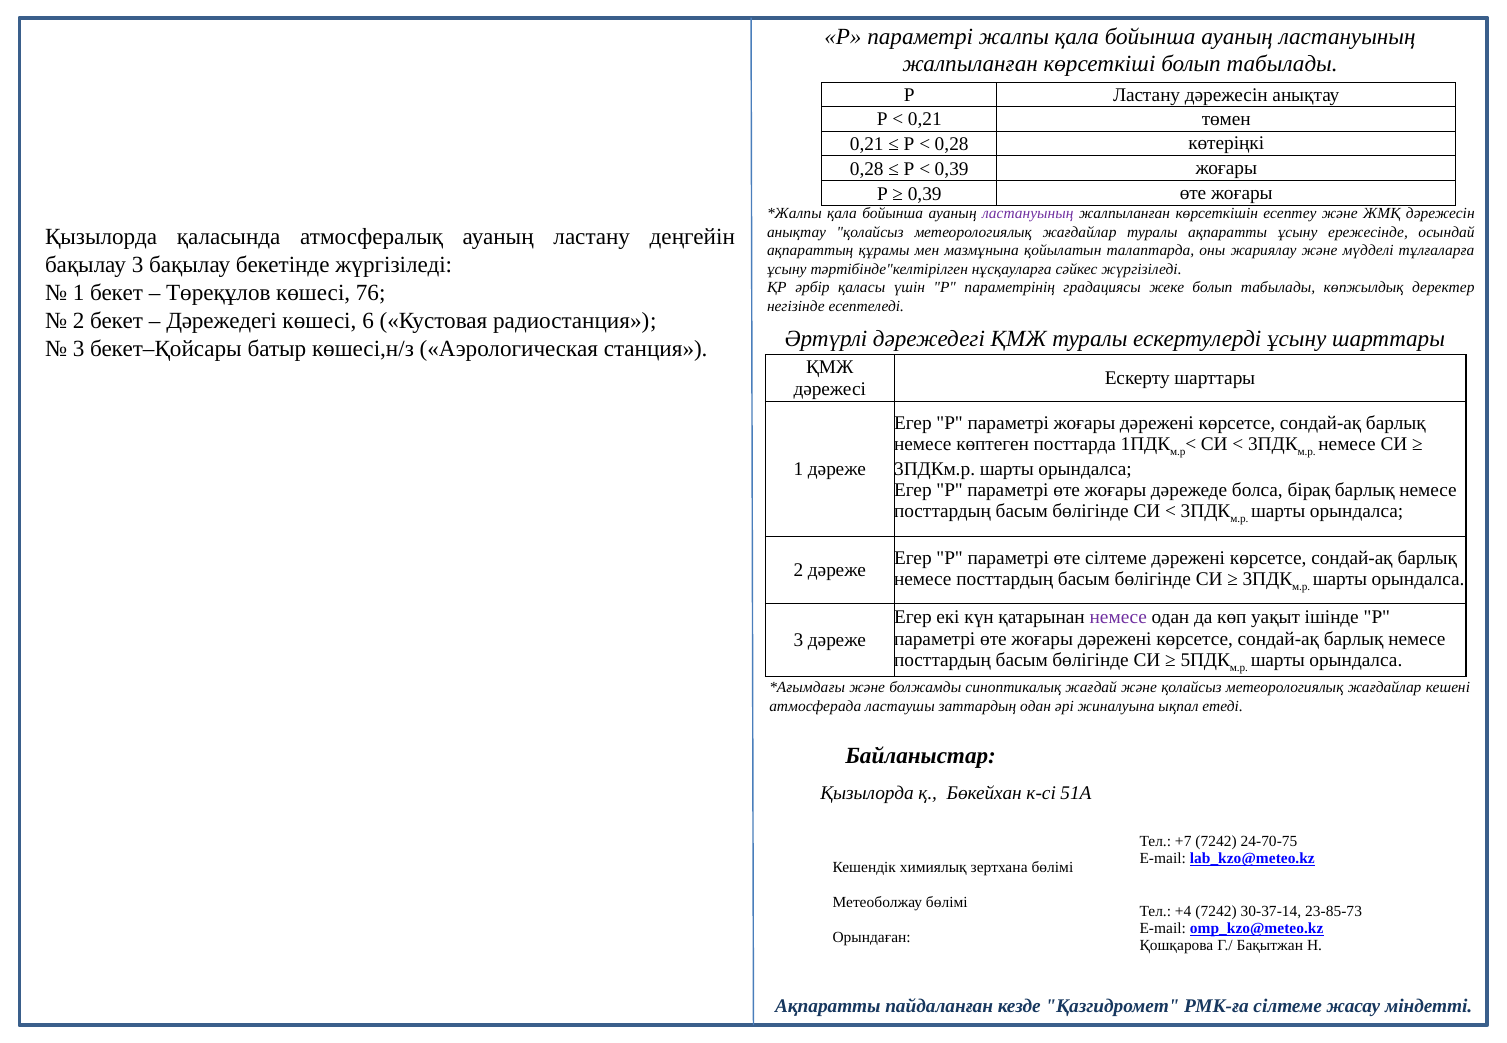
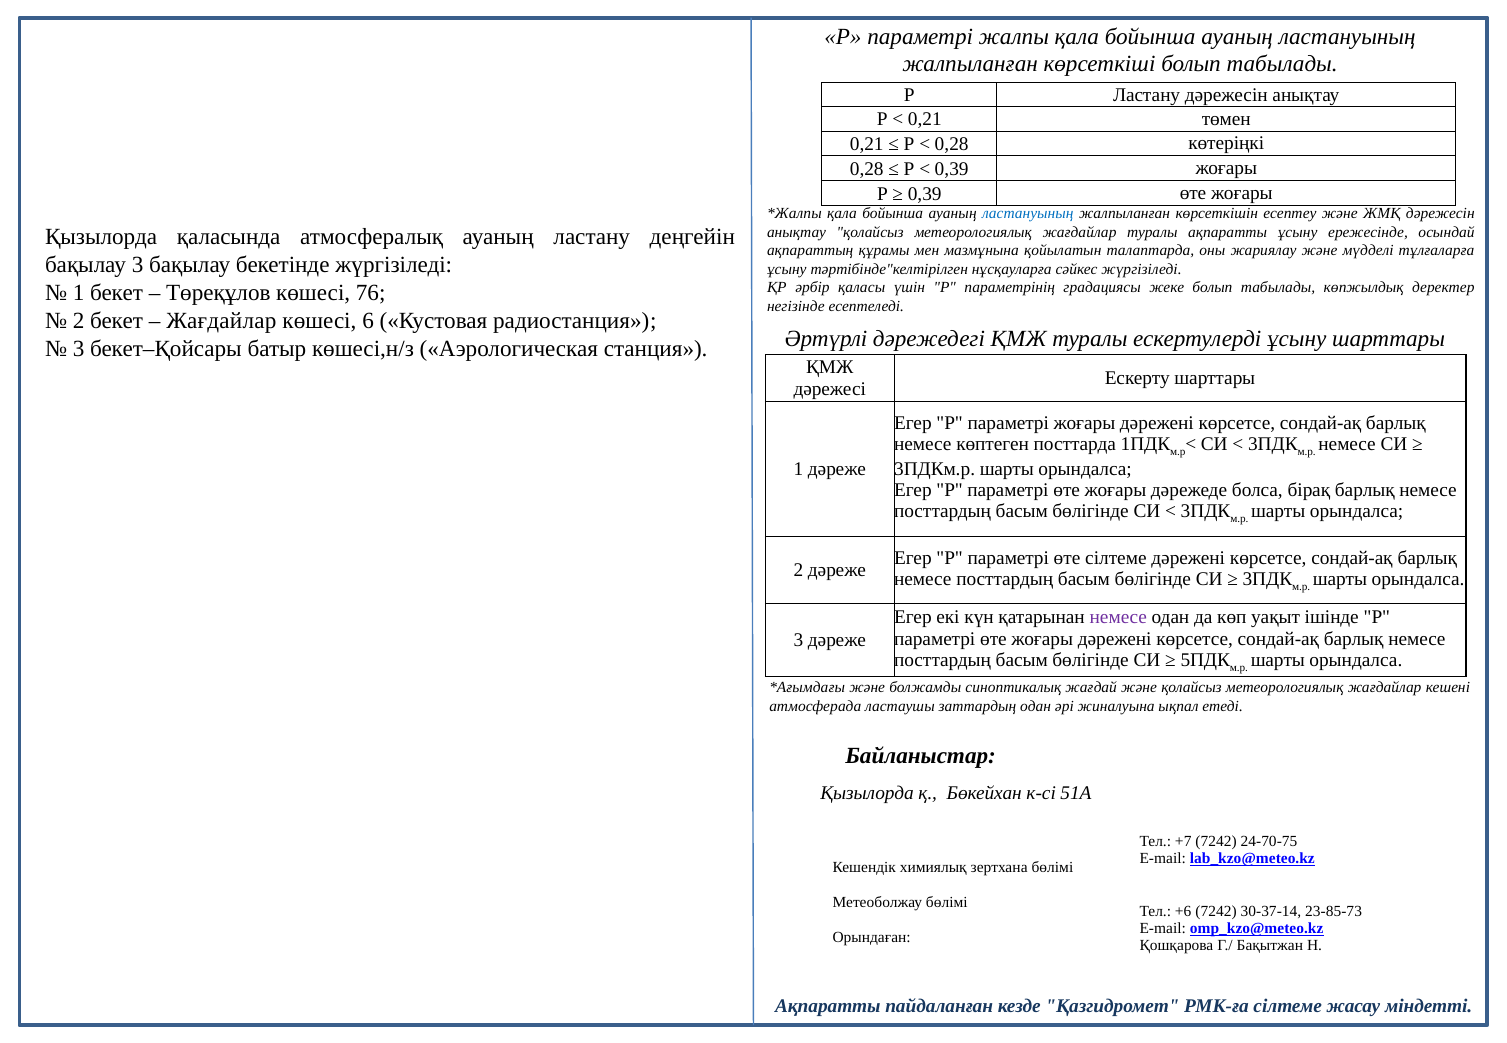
ластануының at (1028, 214) colour: purple -> blue
Дәрежедегі at (222, 321): Дәрежедегі -> Жағдайлар
+4: +4 -> +6
